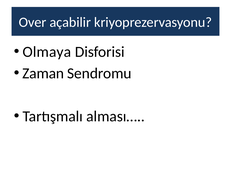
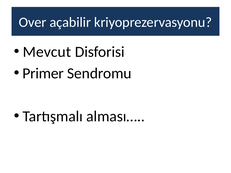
Olmaya: Olmaya -> Mevcut
Zaman: Zaman -> Primer
